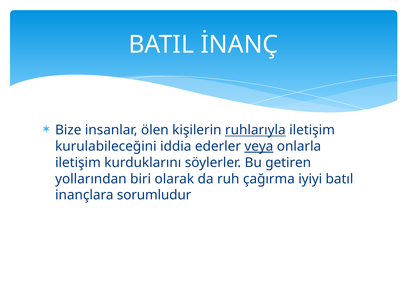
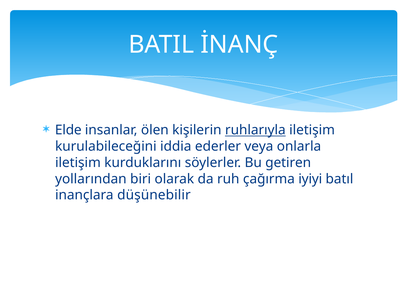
Bize: Bize -> Elde
veya underline: present -> none
sorumludur: sorumludur -> düşünebilir
